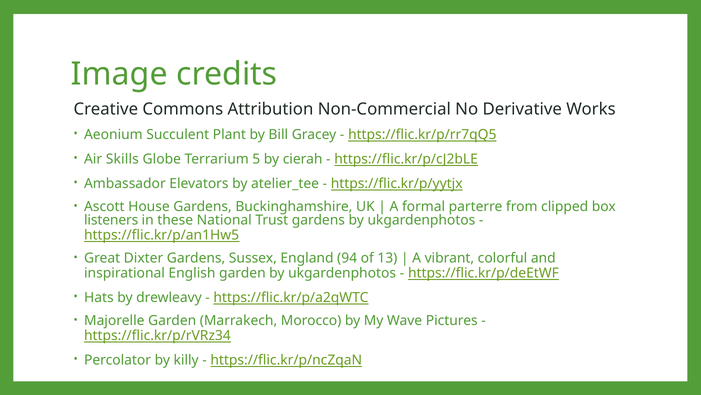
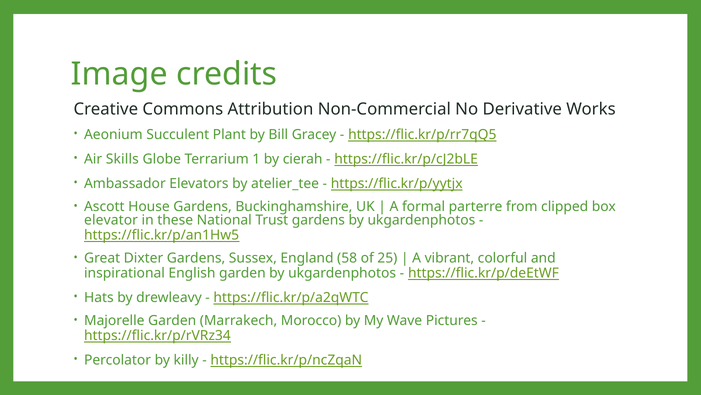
5: 5 -> 1
listeners: listeners -> elevator
94: 94 -> 58
13: 13 -> 25
